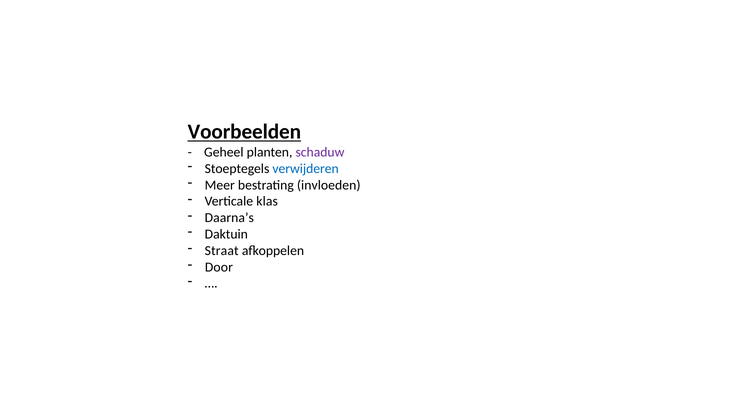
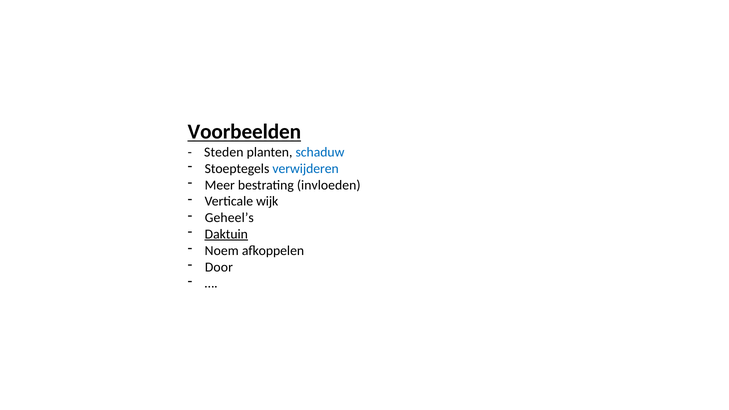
Geheel: Geheel -> Steden
schaduw colour: purple -> blue
klas: klas -> wijk
Daarna’s: Daarna’s -> Geheel’s
Daktuin underline: none -> present
Straat: Straat -> Noem
